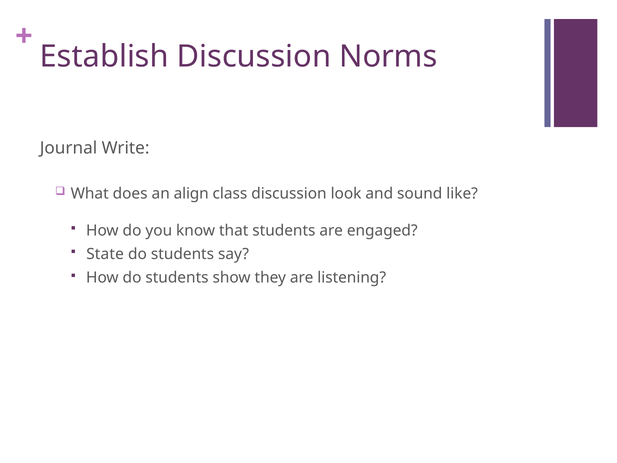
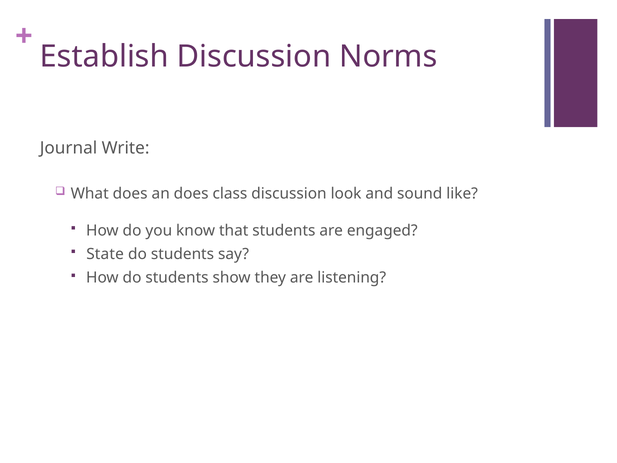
an align: align -> does
